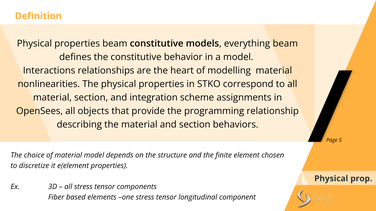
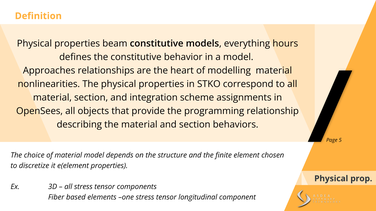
everything beam: beam -> hours
Interactions: Interactions -> Approaches
